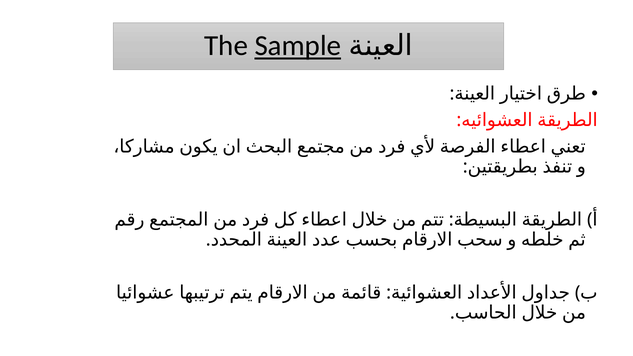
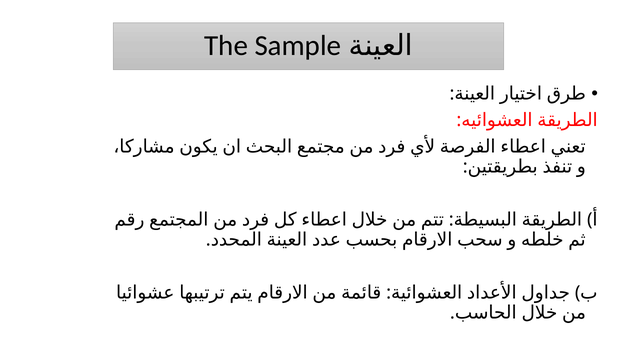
Sample underline: present -> none
